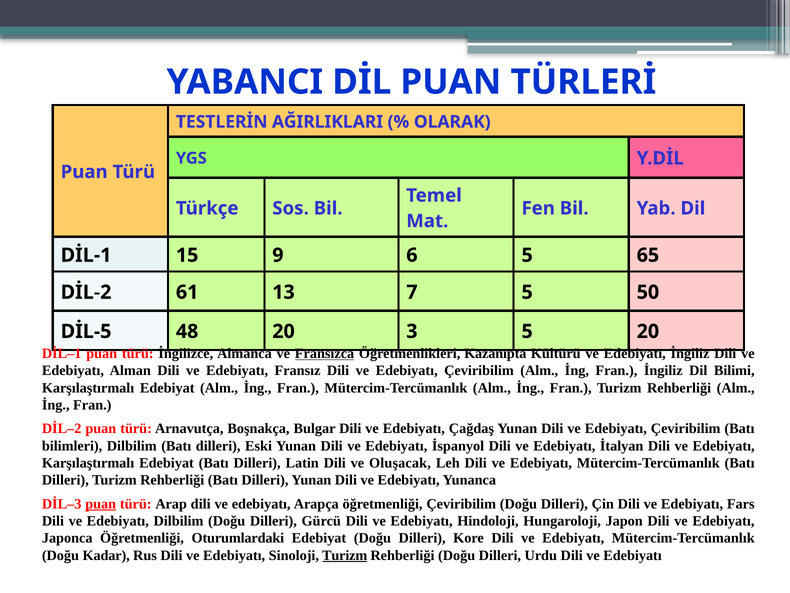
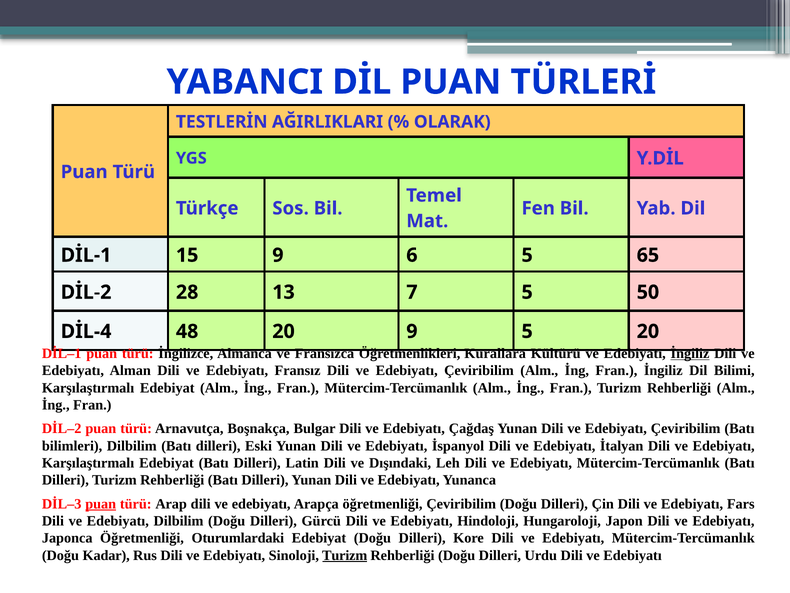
61: 61 -> 28
DİL-5: DİL-5 -> DİL-4
20 3: 3 -> 9
Fransızca underline: present -> none
Kazanıpta: Kazanıpta -> Kurallara
İngiliz at (690, 353) underline: none -> present
Oluşacak: Oluşacak -> Dışındaki
